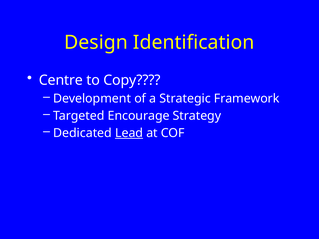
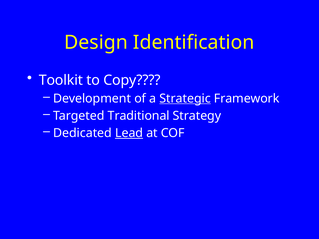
Centre: Centre -> Toolkit
Strategic underline: none -> present
Encourage: Encourage -> Traditional
